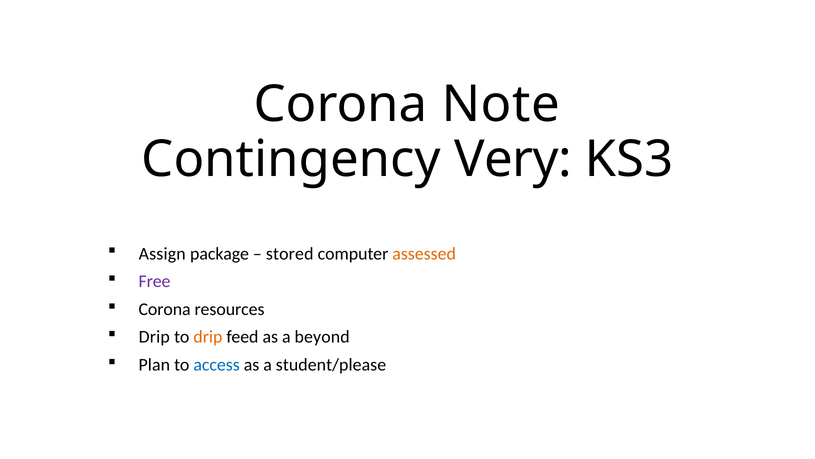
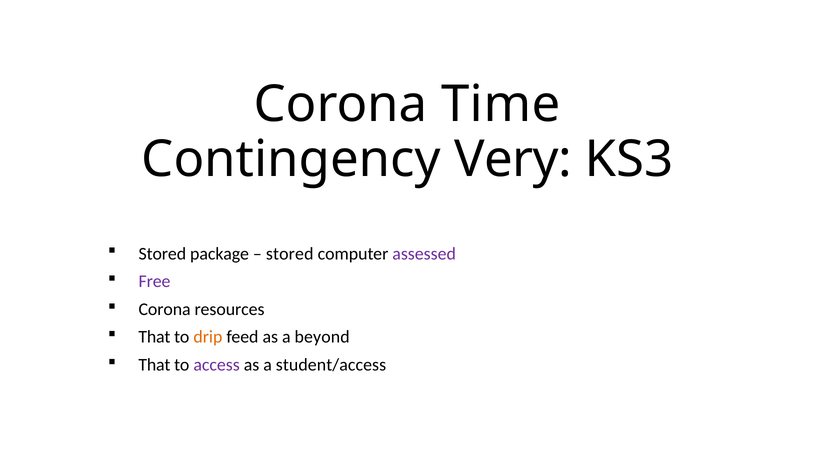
Note: Note -> Time
Assign at (162, 253): Assign -> Stored
assessed colour: orange -> purple
Drip at (154, 337): Drip -> That
Plan at (154, 364): Plan -> That
access colour: blue -> purple
student/please: student/please -> student/access
